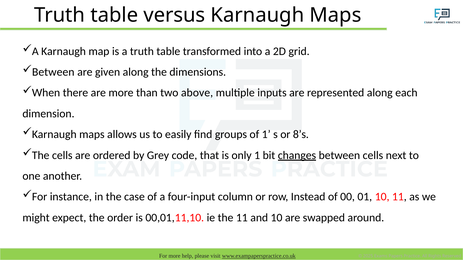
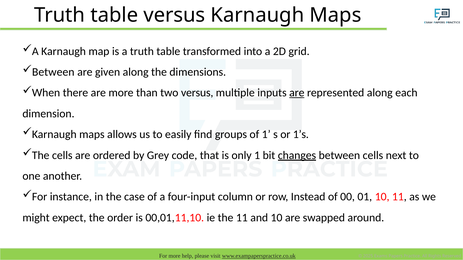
two above: above -> versus
are at (297, 93) underline: none -> present
8’s: 8’s -> 1’s
